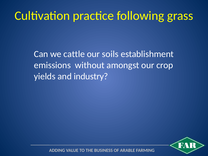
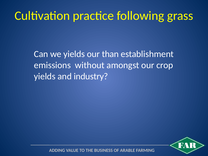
we cattle: cattle -> yields
soils: soils -> than
